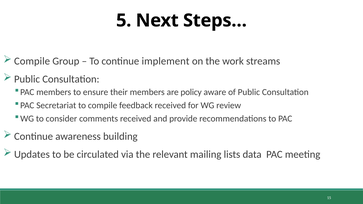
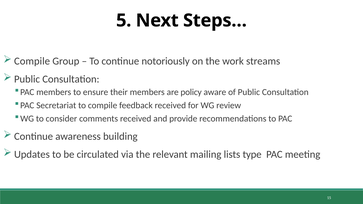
implement: implement -> notoriously
data: data -> type
